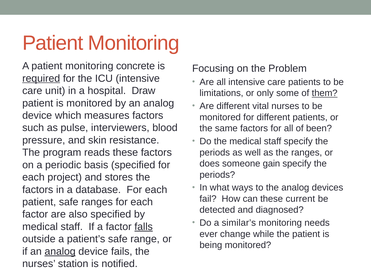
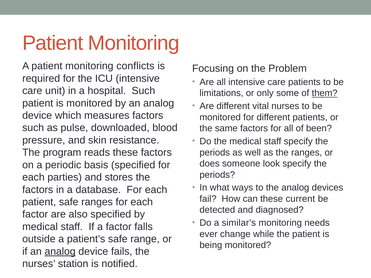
concrete: concrete -> conflicts
required underline: present -> none
hospital Draw: Draw -> Such
interviewers: interviewers -> downloaded
gain: gain -> look
project: project -> parties
falls underline: present -> none
